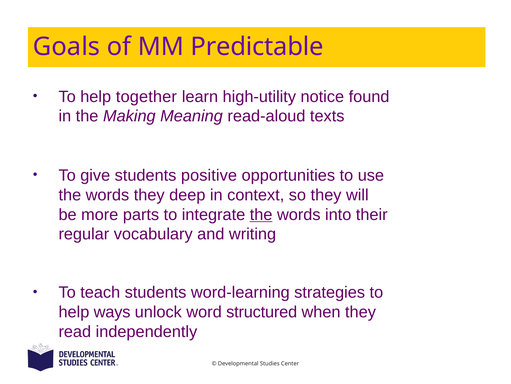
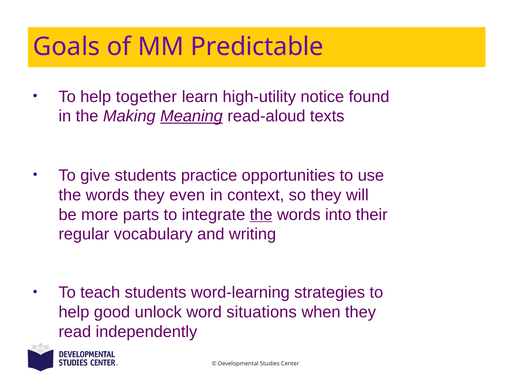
Meaning underline: none -> present
positive: positive -> practice
deep: deep -> even
ways: ways -> good
structured: structured -> situations
